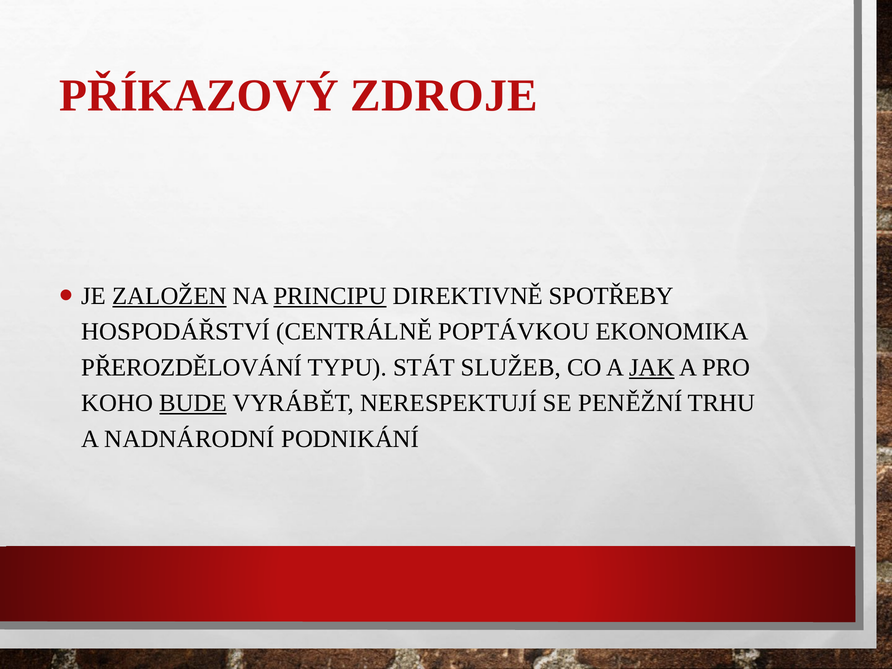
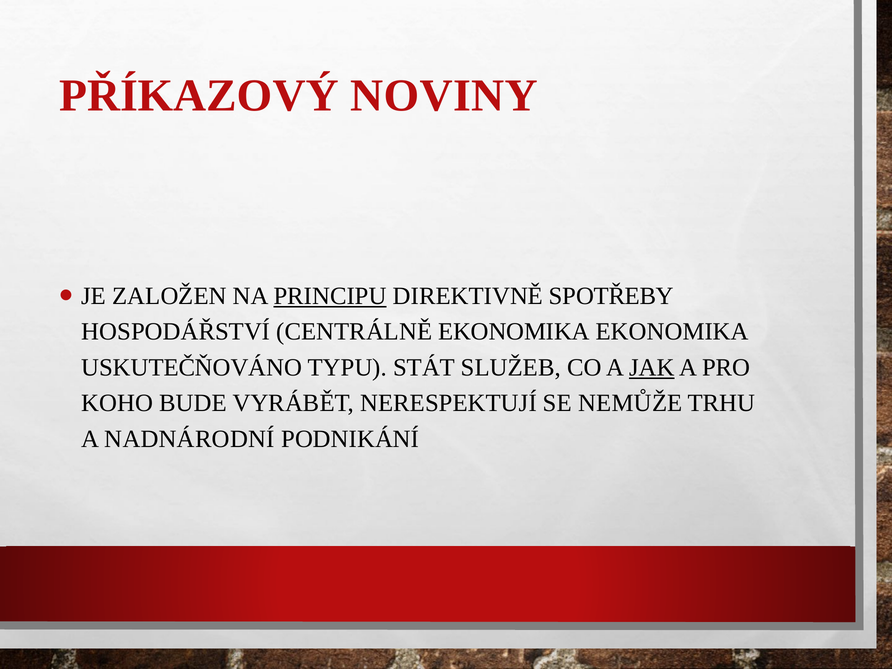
ZDROJE: ZDROJE -> NOVINY
ZALOŽEN underline: present -> none
CENTRÁLNĚ POPTÁVKOU: POPTÁVKOU -> EKONOMIKA
PŘEROZDĚLOVÁNÍ: PŘEROZDĚLOVÁNÍ -> USKUTEČŇOVÁNO
BUDE underline: present -> none
PENĚŽNÍ: PENĚŽNÍ -> NEMŮŽE
